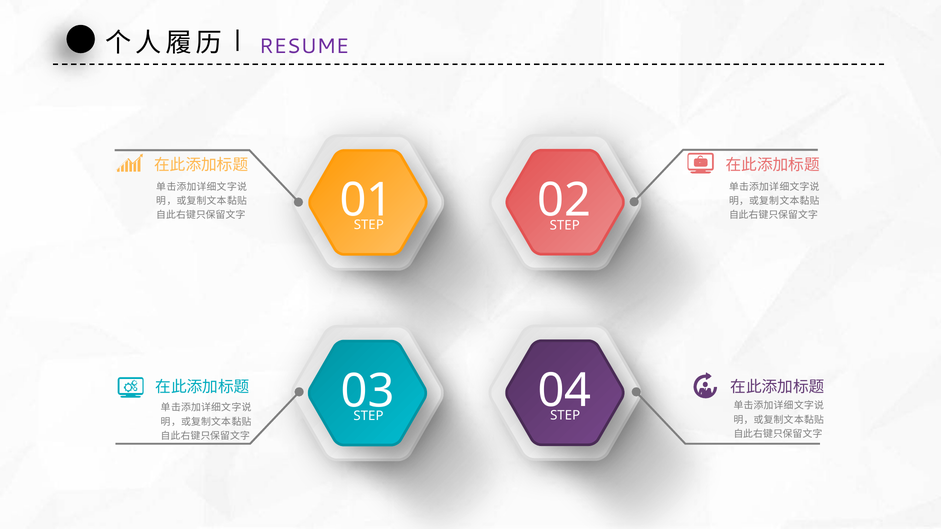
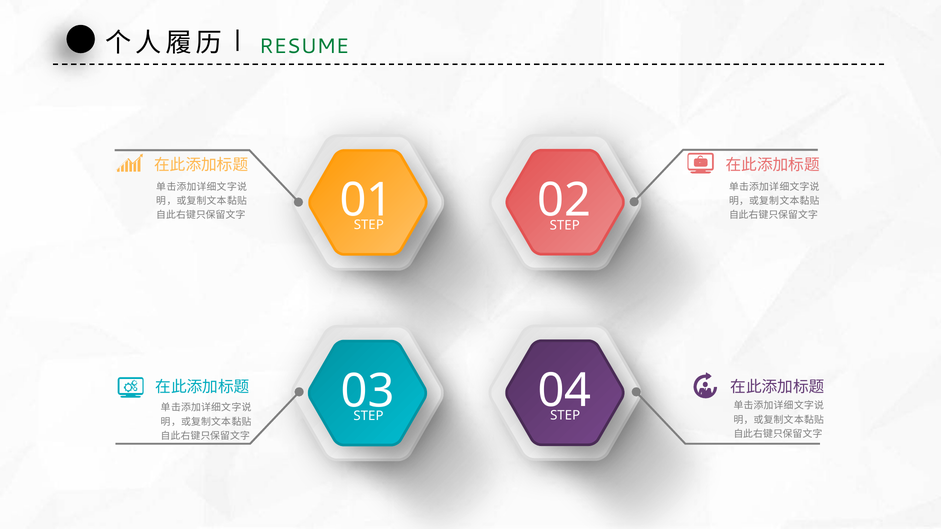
RESUME colour: purple -> green
